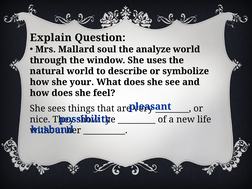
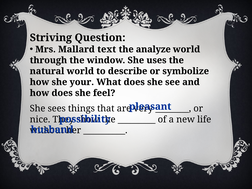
Explain: Explain -> Striving
soul: soul -> text
